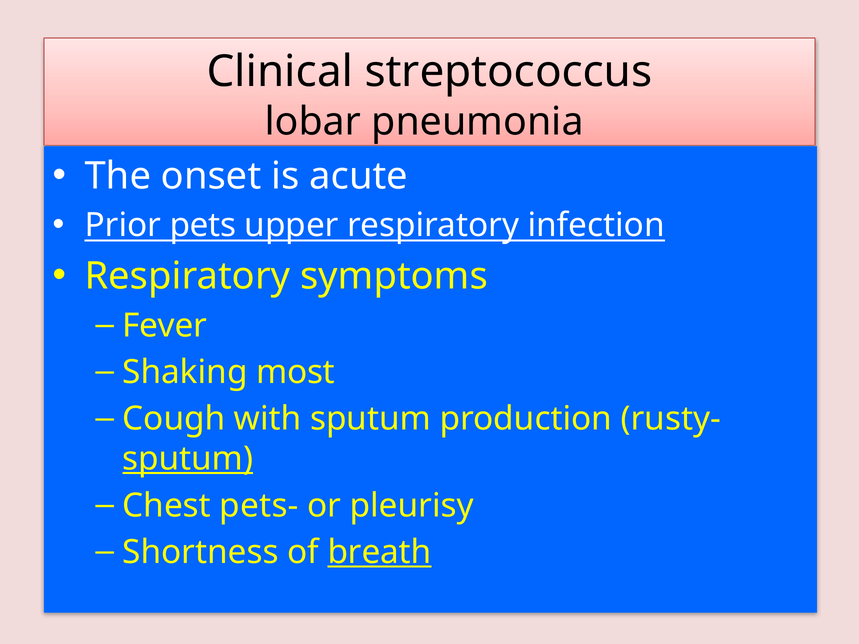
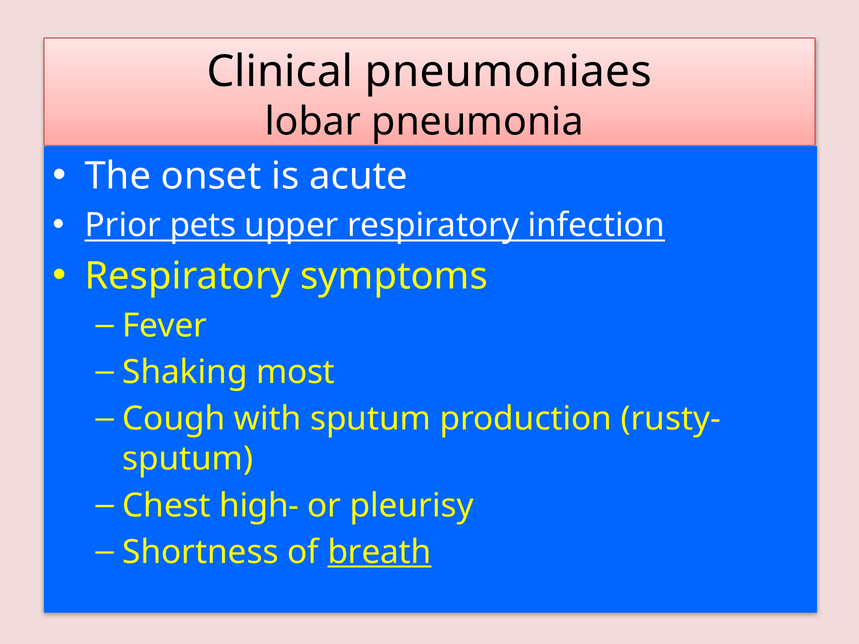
streptococcus: streptococcus -> pneumoniaes
sputum at (188, 459) underline: present -> none
pets-: pets- -> high-
